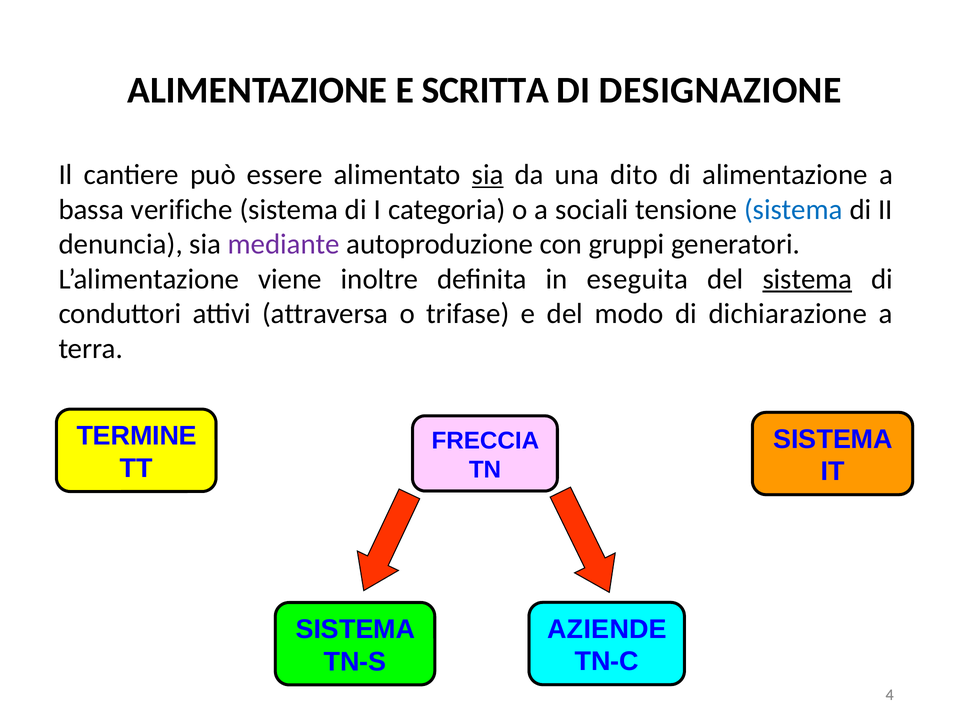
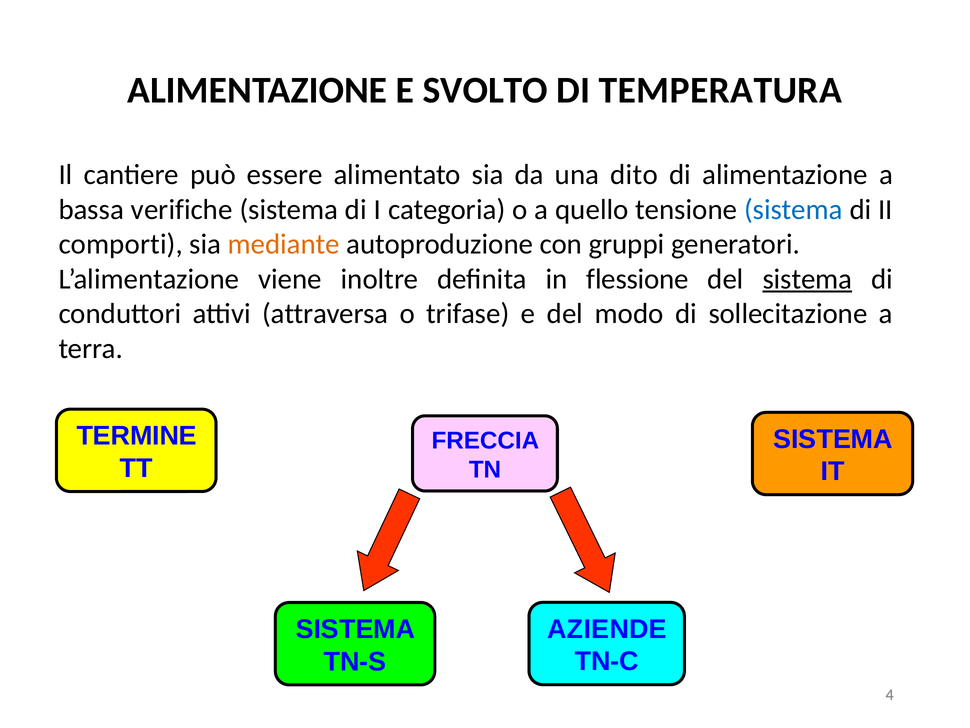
SCRITTA: SCRITTA -> SVOLTO
DESIGNAZIONE: DESIGNAZIONE -> TEMPERATURA
sia at (488, 175) underline: present -> none
sociali: sociali -> quello
denuncia: denuncia -> comporti
mediante colour: purple -> orange
eseguita: eseguita -> flessione
dichiarazione: dichiarazione -> sollecitazione
